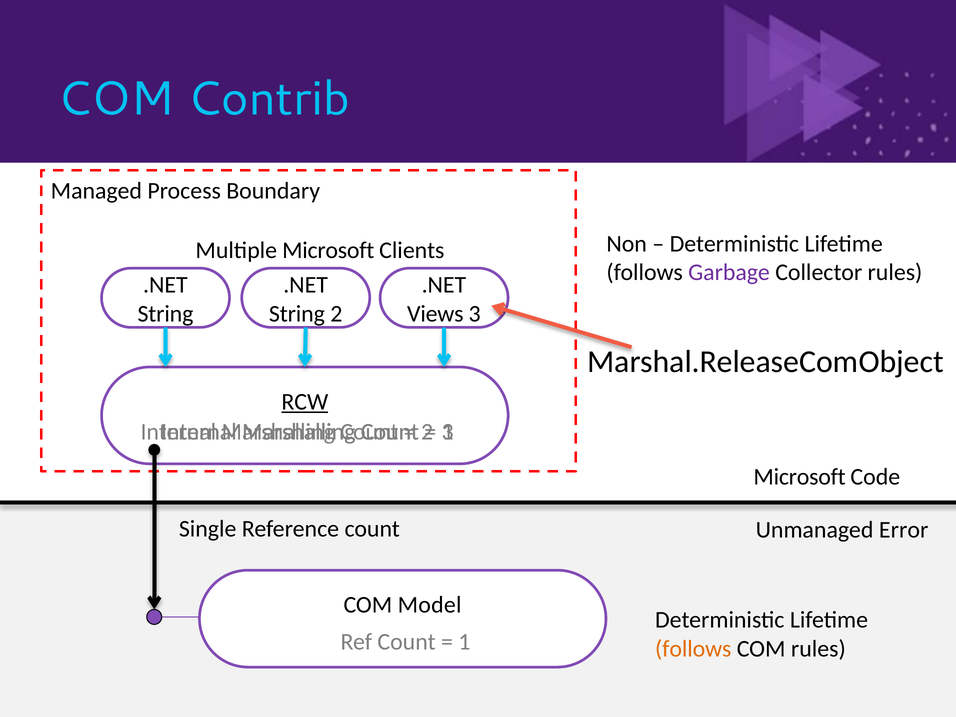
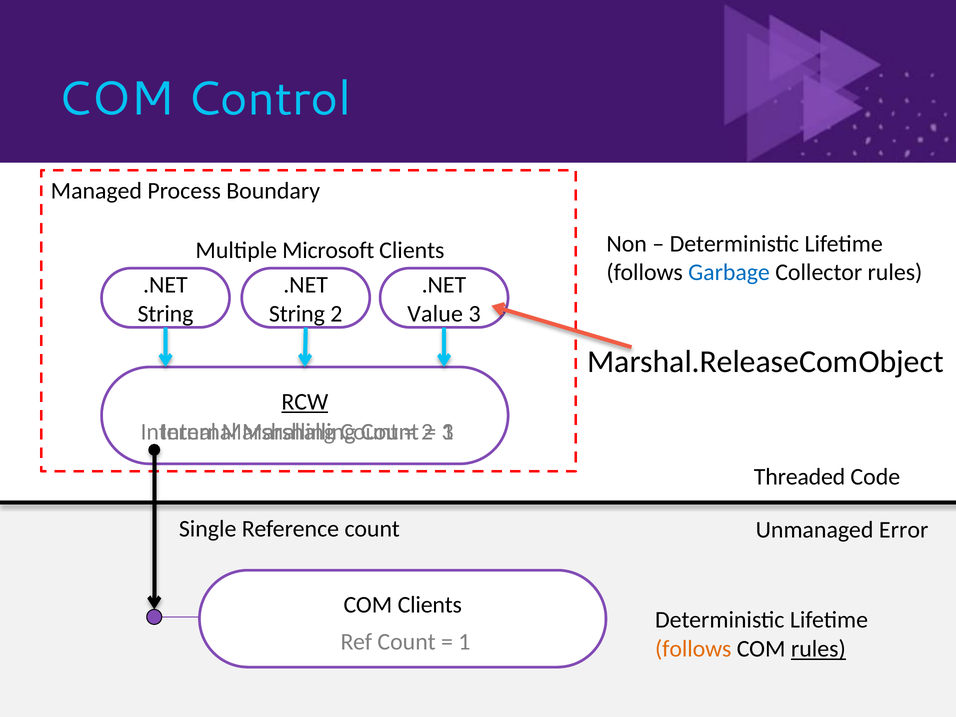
Contrib: Contrib -> Control
Garbage colour: purple -> blue
Views: Views -> Value
Microsoft at (800, 477): Microsoft -> Threaded
COM Model: Model -> Clients
rules at (818, 649) underline: none -> present
